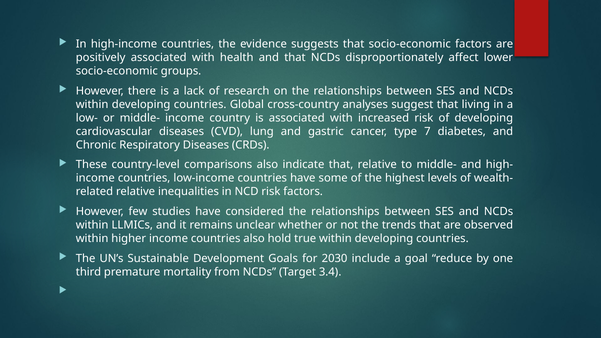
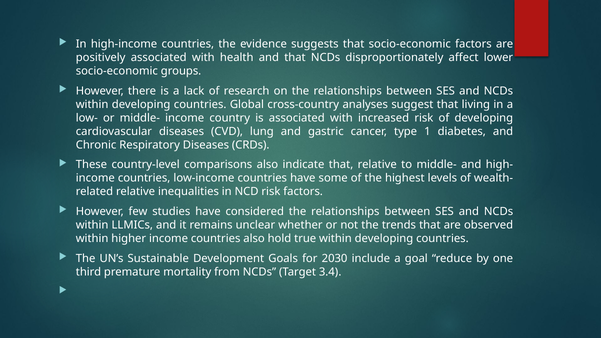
7: 7 -> 1
